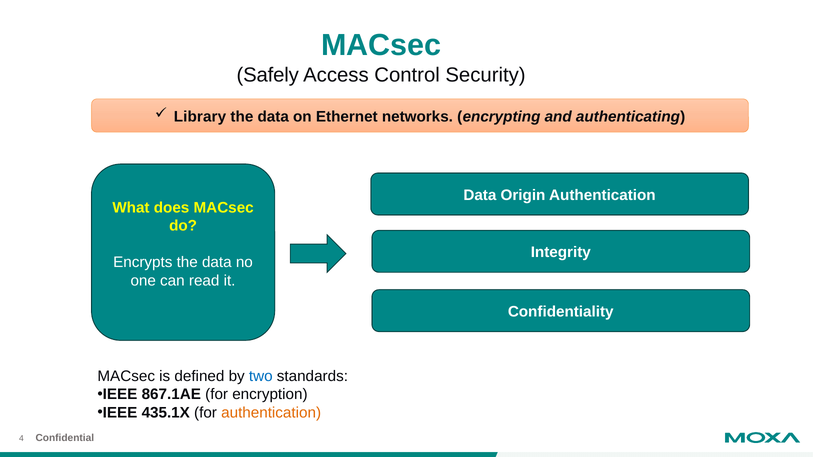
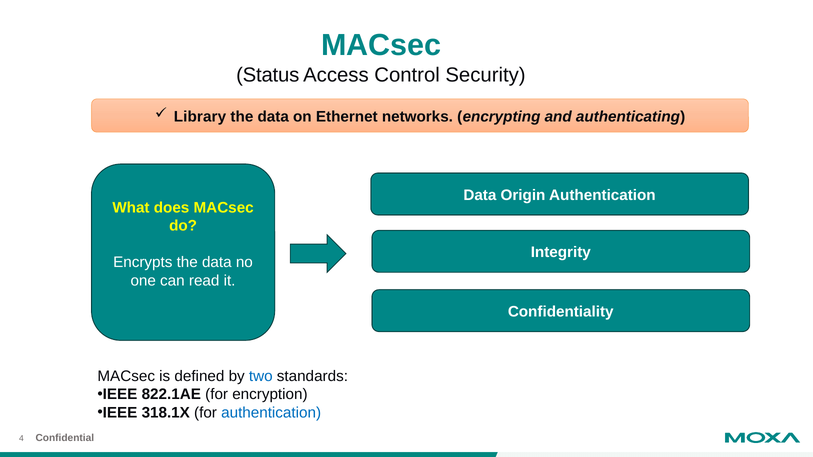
Safely: Safely -> Status
867.1AE: 867.1AE -> 822.1AE
435.1X: 435.1X -> 318.1X
authentication at (271, 413) colour: orange -> blue
